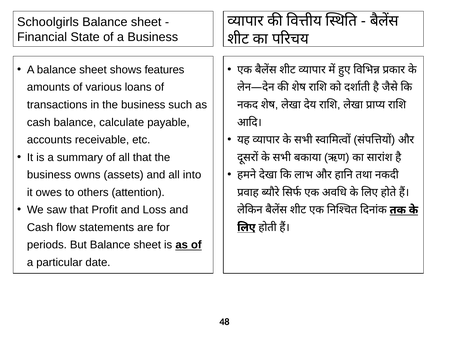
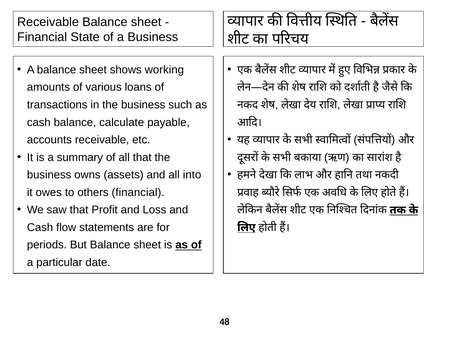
Schoolgirls at (48, 22): Schoolgirls -> Receivable
features: features -> working
others attention: attention -> financial
